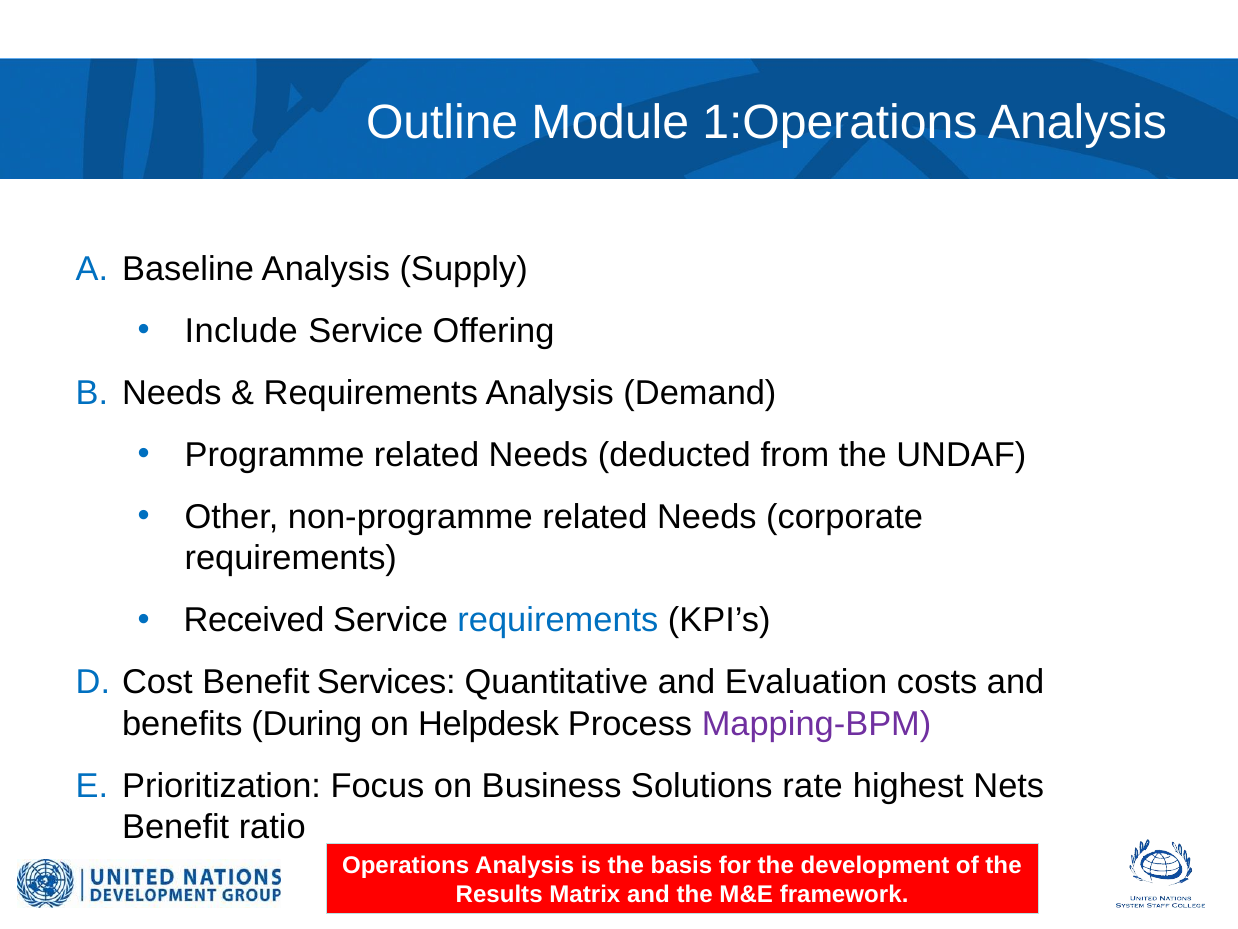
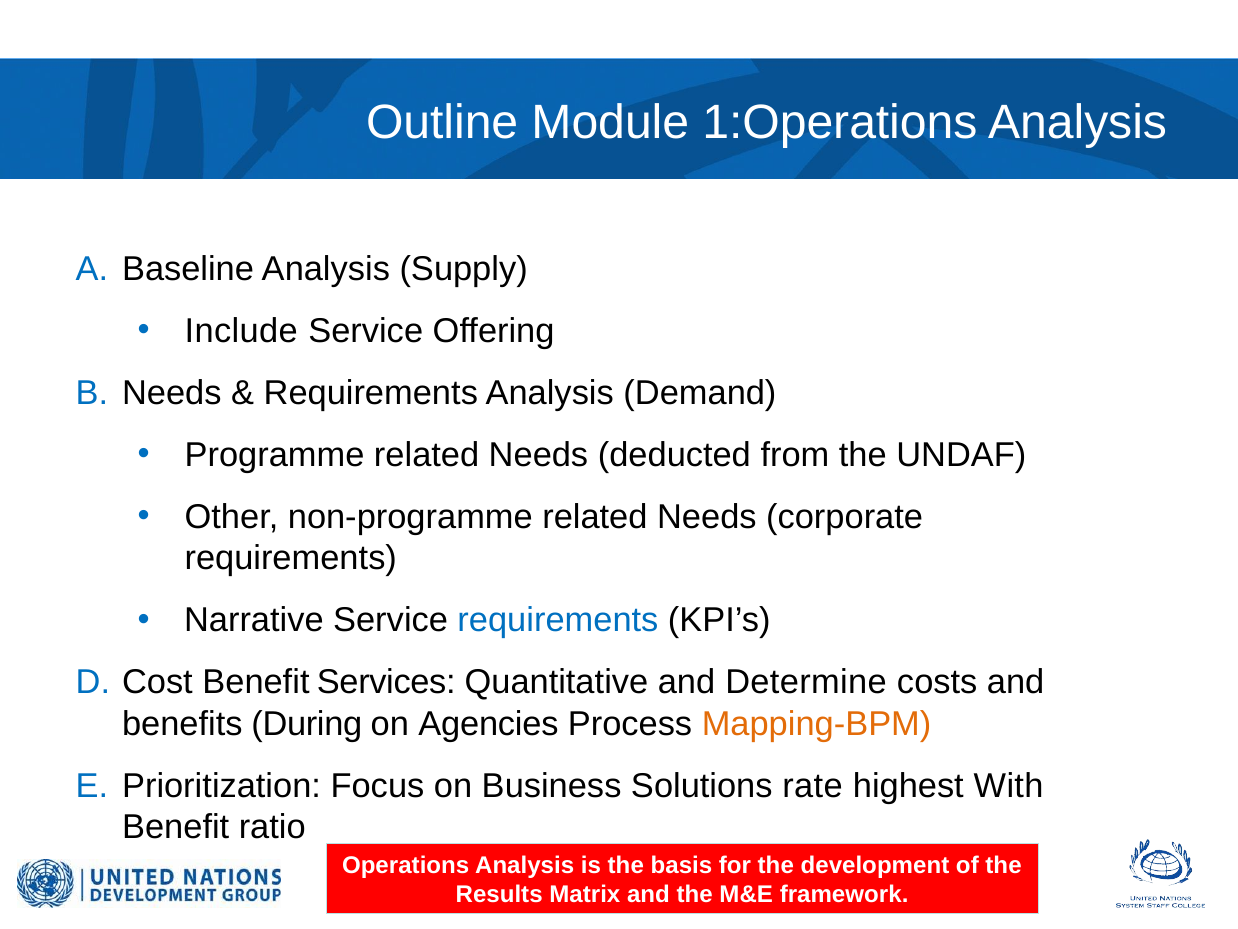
Received: Received -> Narrative
Evaluation: Evaluation -> Determine
Helpdesk: Helpdesk -> Agencies
Mapping-BPM colour: purple -> orange
Nets: Nets -> With
